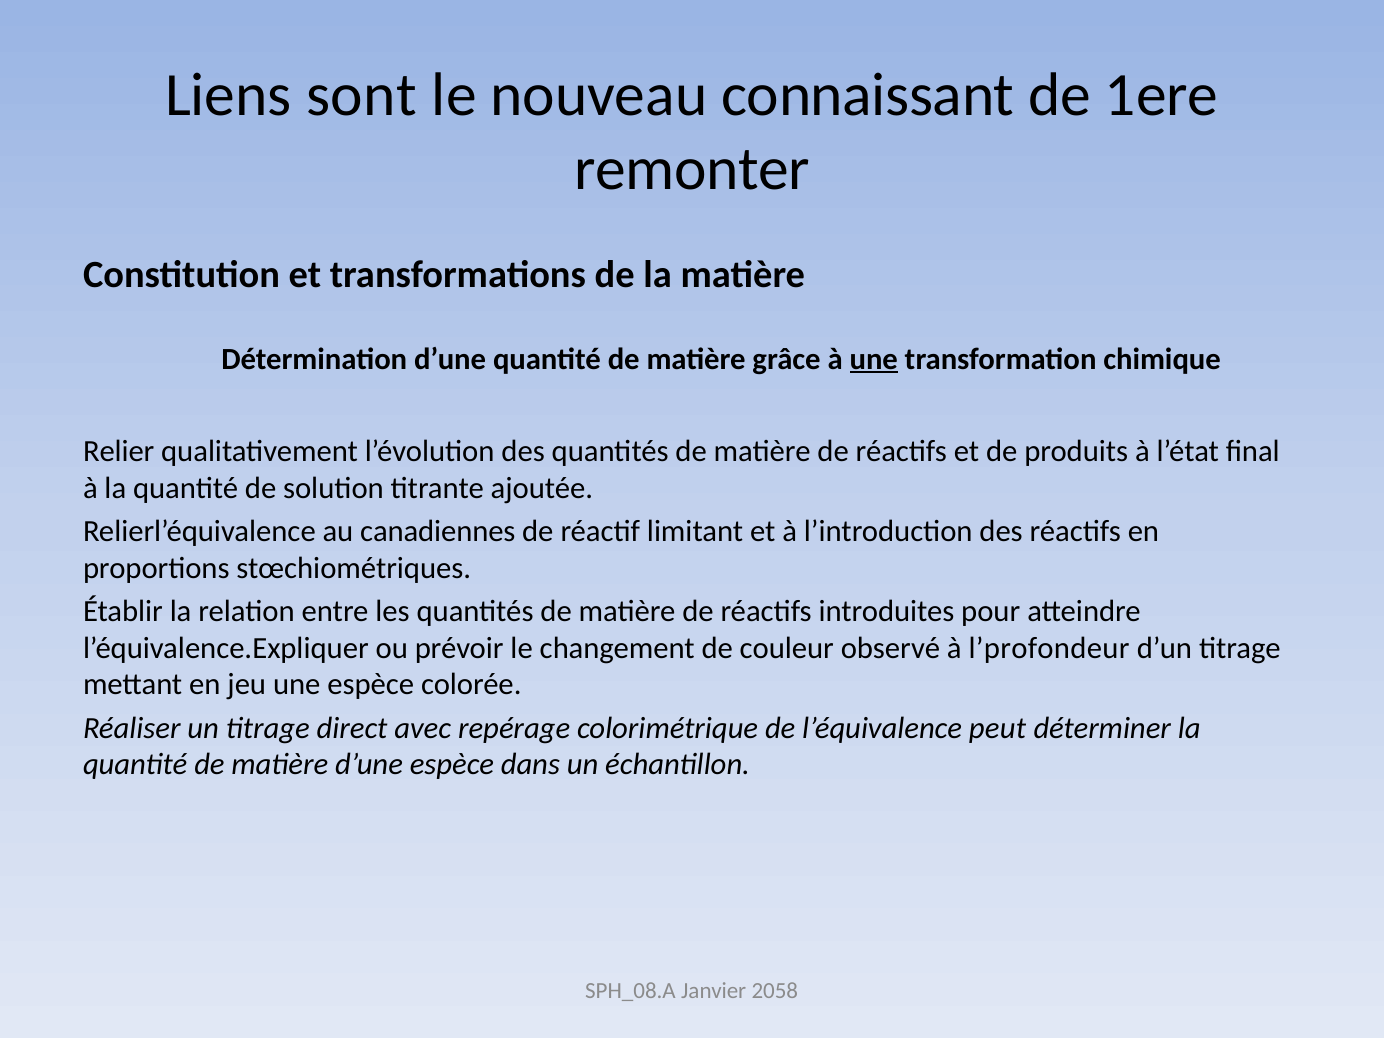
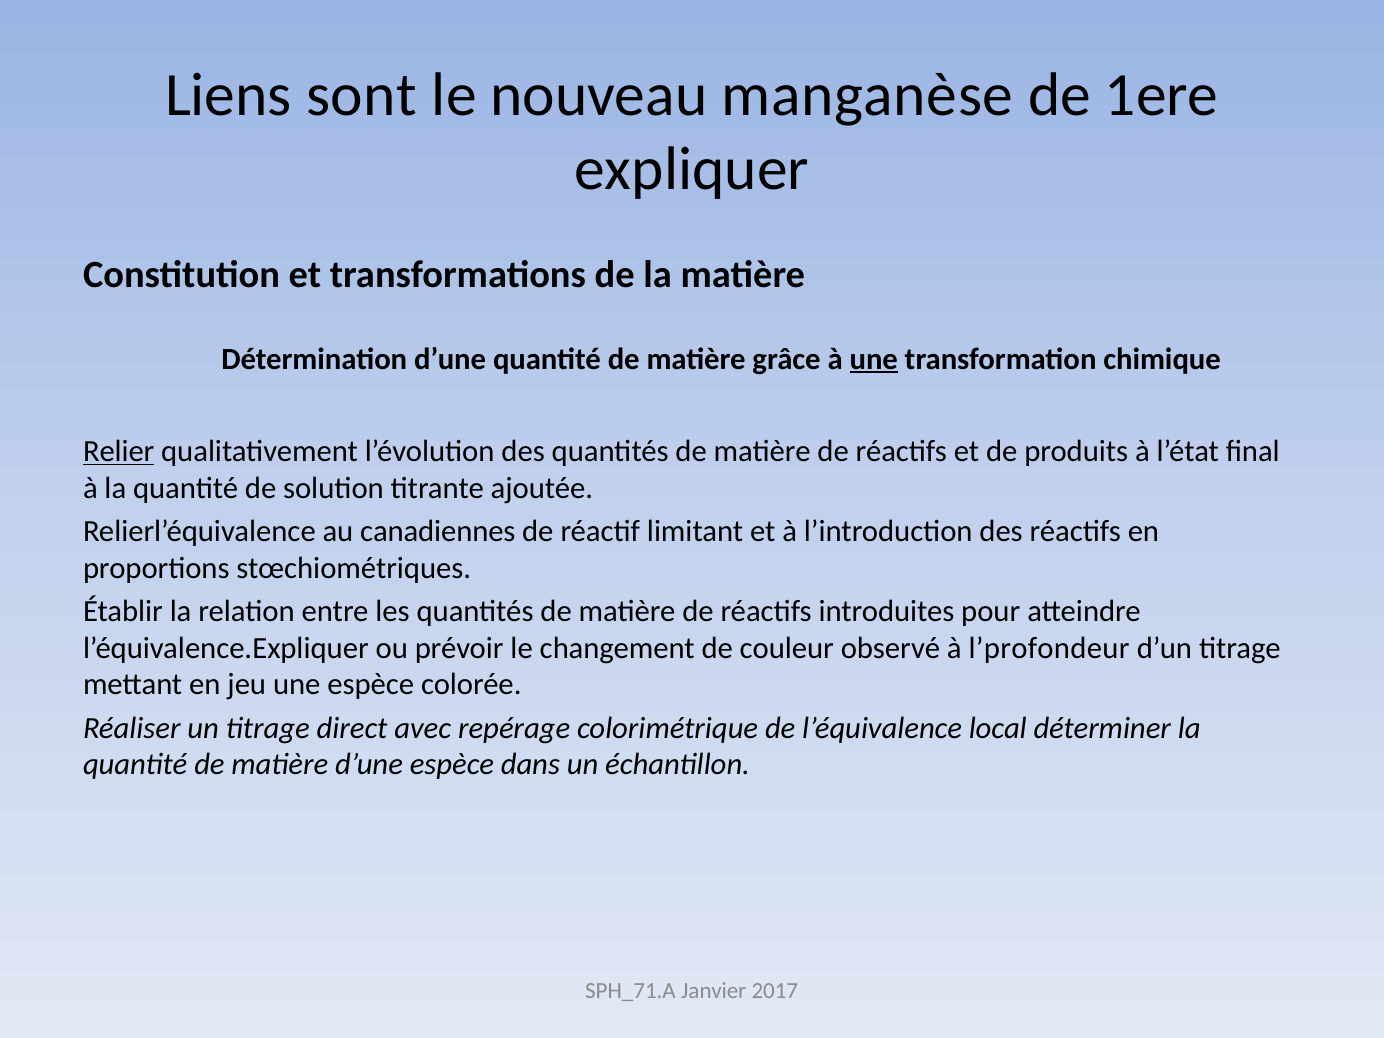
connaissant: connaissant -> manganèse
remonter: remonter -> expliquer
Relier underline: none -> present
peut: peut -> local
SPH_08.A: SPH_08.A -> SPH_71.A
2058: 2058 -> 2017
